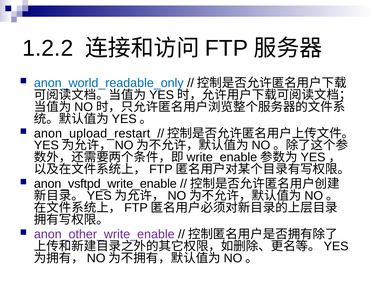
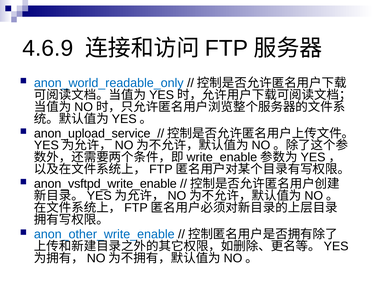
1.2.2: 1.2.2 -> 4.6.9
anon_upload_restart: anon_upload_restart -> anon_upload_service
anon_other_write_enable colour: purple -> blue
